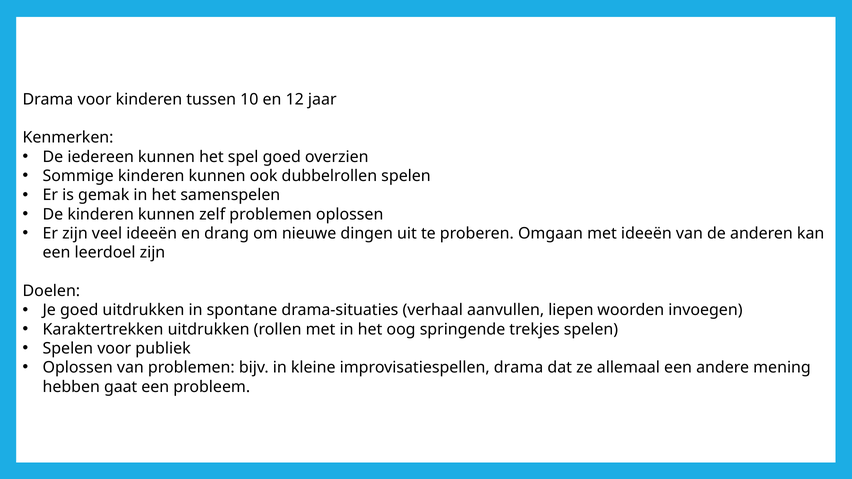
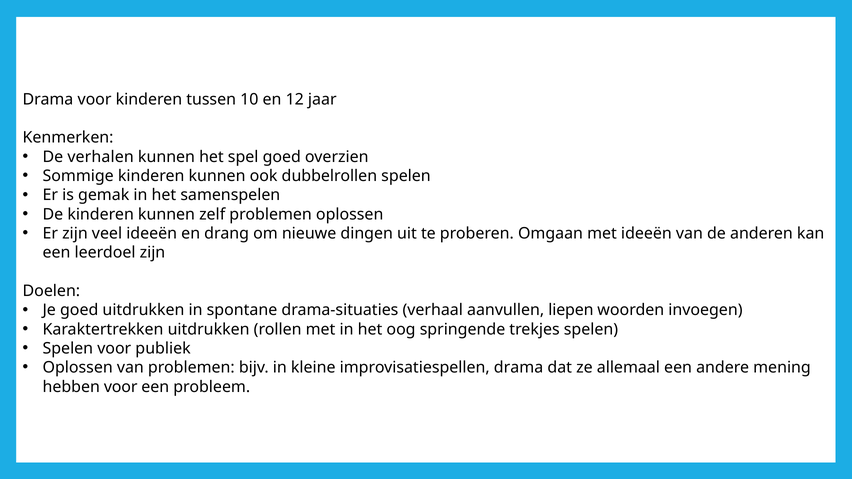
iedereen: iedereen -> verhalen
hebben gaat: gaat -> voor
